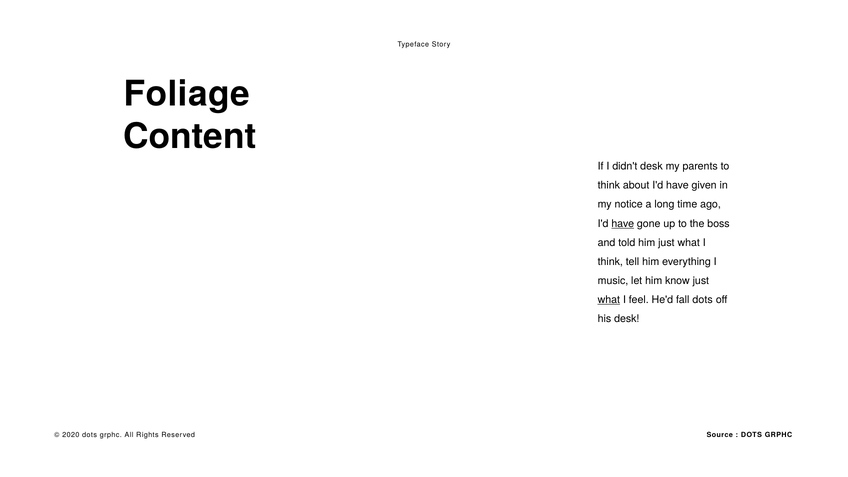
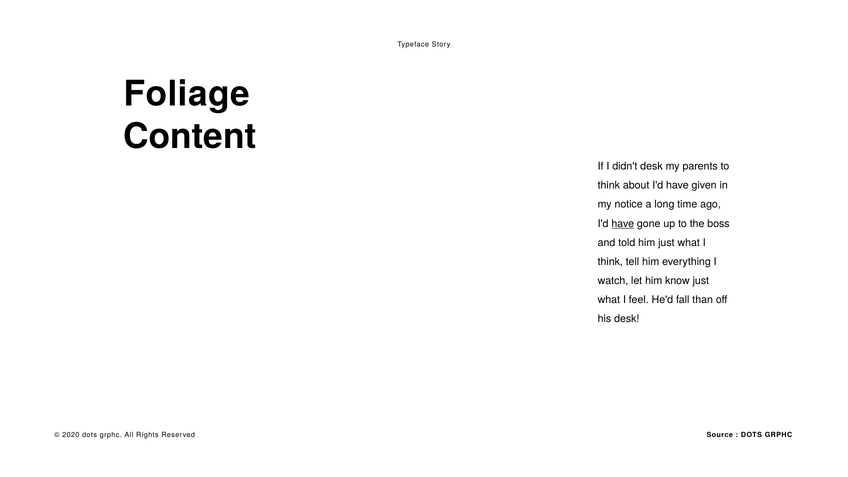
music: music -> watch
what at (609, 300) underline: present -> none
fall dots: dots -> than
